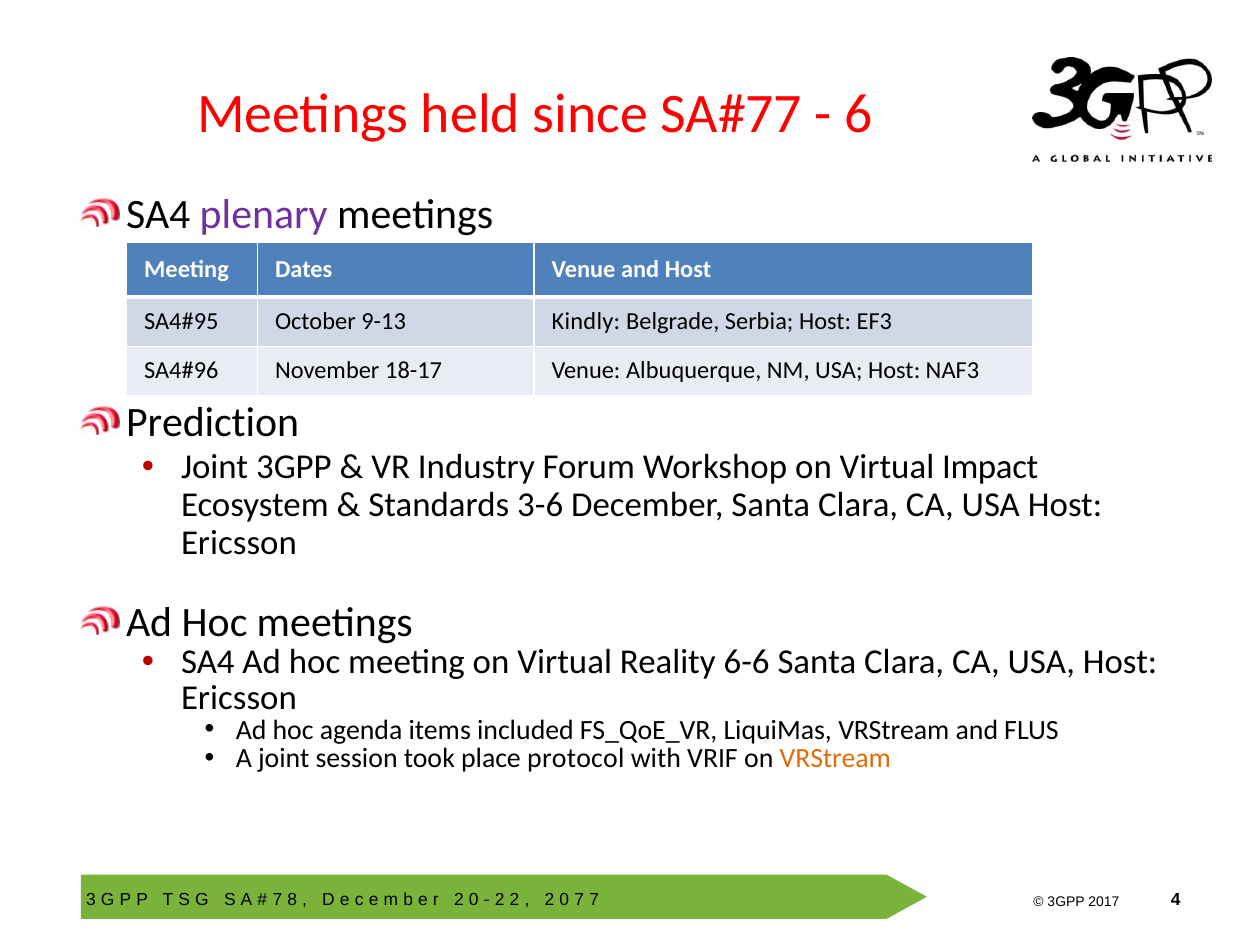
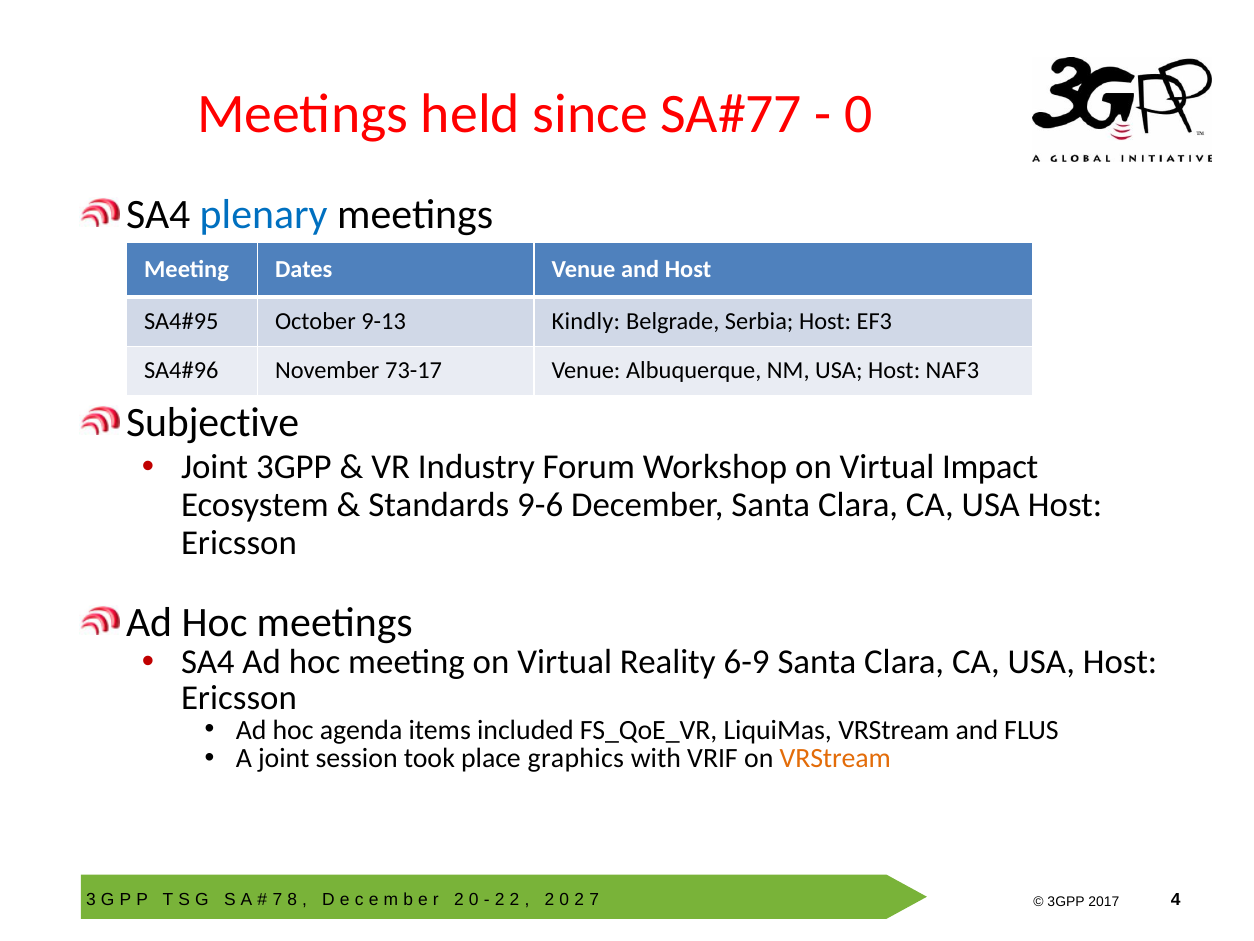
6 at (859, 114): 6 -> 0
plenary colour: purple -> blue
18-17: 18-17 -> 73-17
Prediction: Prediction -> Subjective
3-6: 3-6 -> 9-6
6-6: 6-6 -> 6-9
protocol: protocol -> graphics
7 at (579, 899): 7 -> 2
